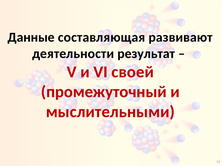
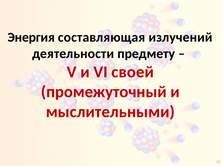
Данные: Данные -> Энергия
развивают: развивают -> излучений
результат: результат -> предмету
